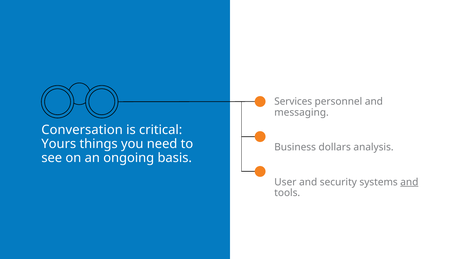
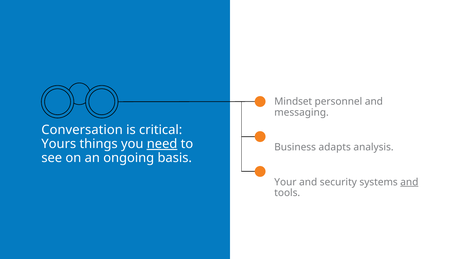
Services: Services -> Mindset
need underline: none -> present
dollars: dollars -> adapts
User: User -> Your
